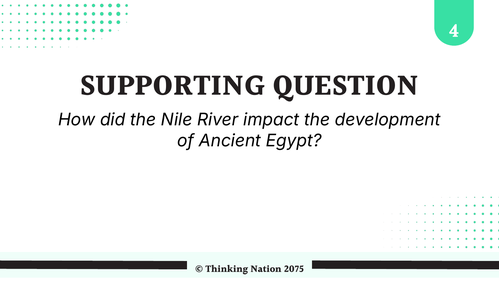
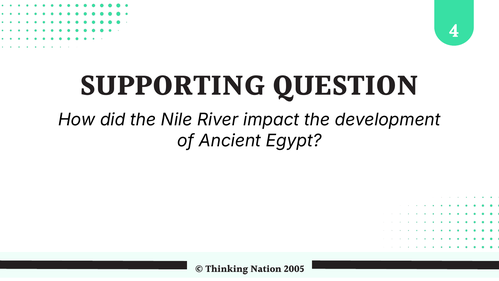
2075: 2075 -> 2005
